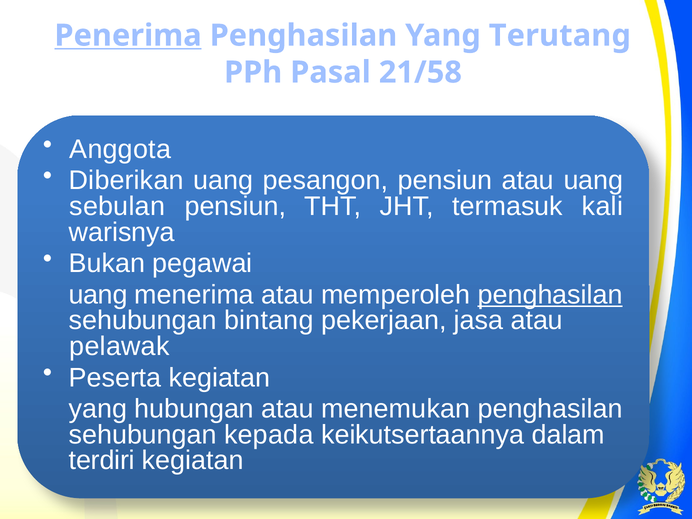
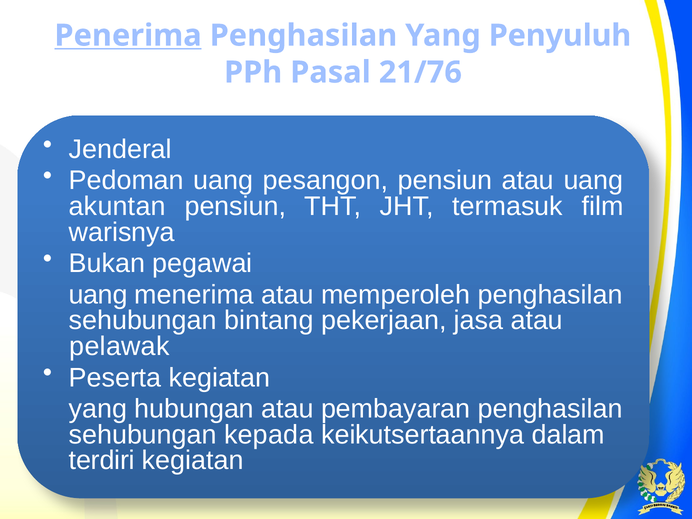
Terutang: Terutang -> Penyuluh
21/58: 21/58 -> 21/76
Anggota: Anggota -> Jenderal
Diberikan: Diberikan -> Pedoman
sebulan: sebulan -> akuntan
kali: kali -> film
penghasilan at (550, 295) underline: present -> none
menemukan: menemukan -> pembayaran
